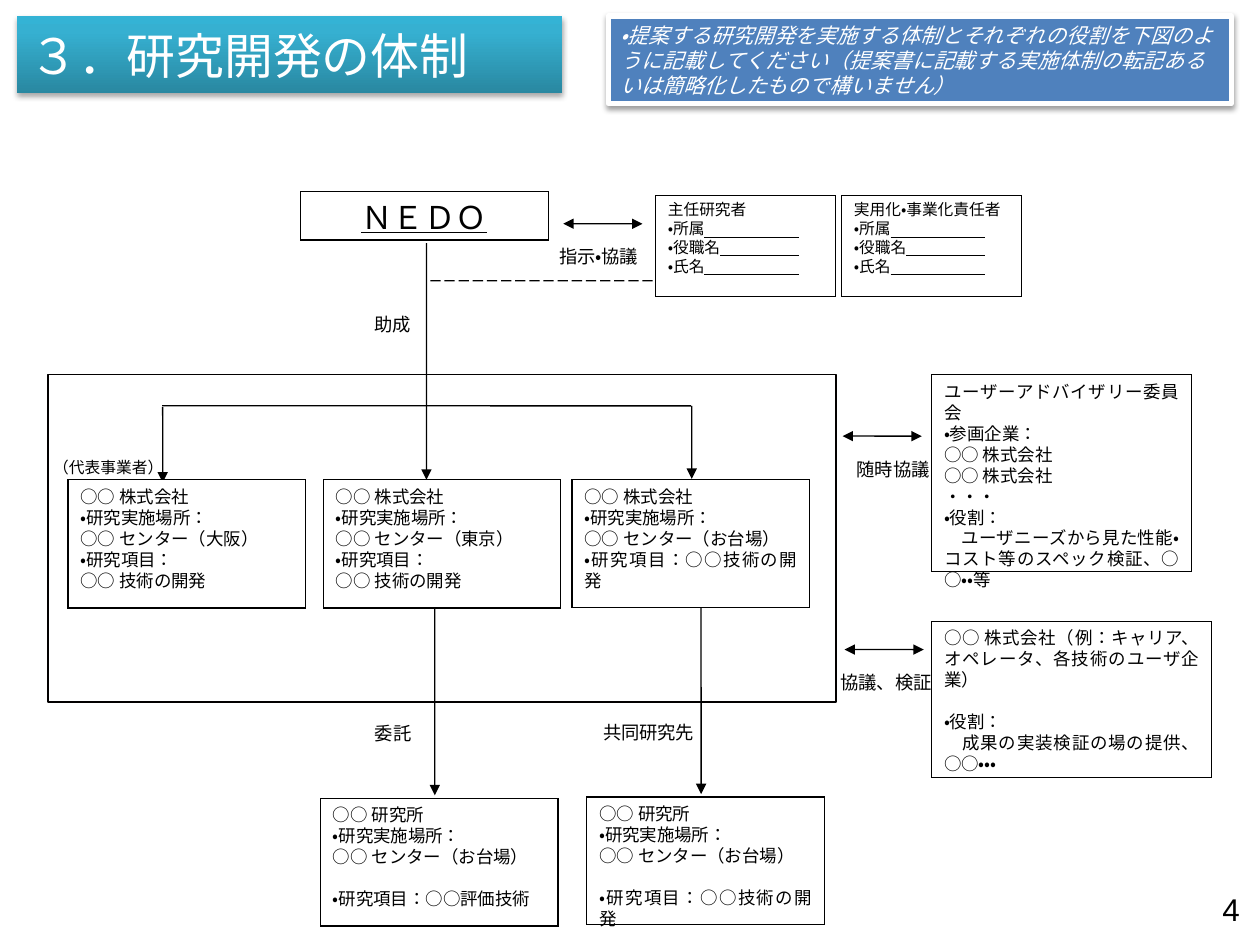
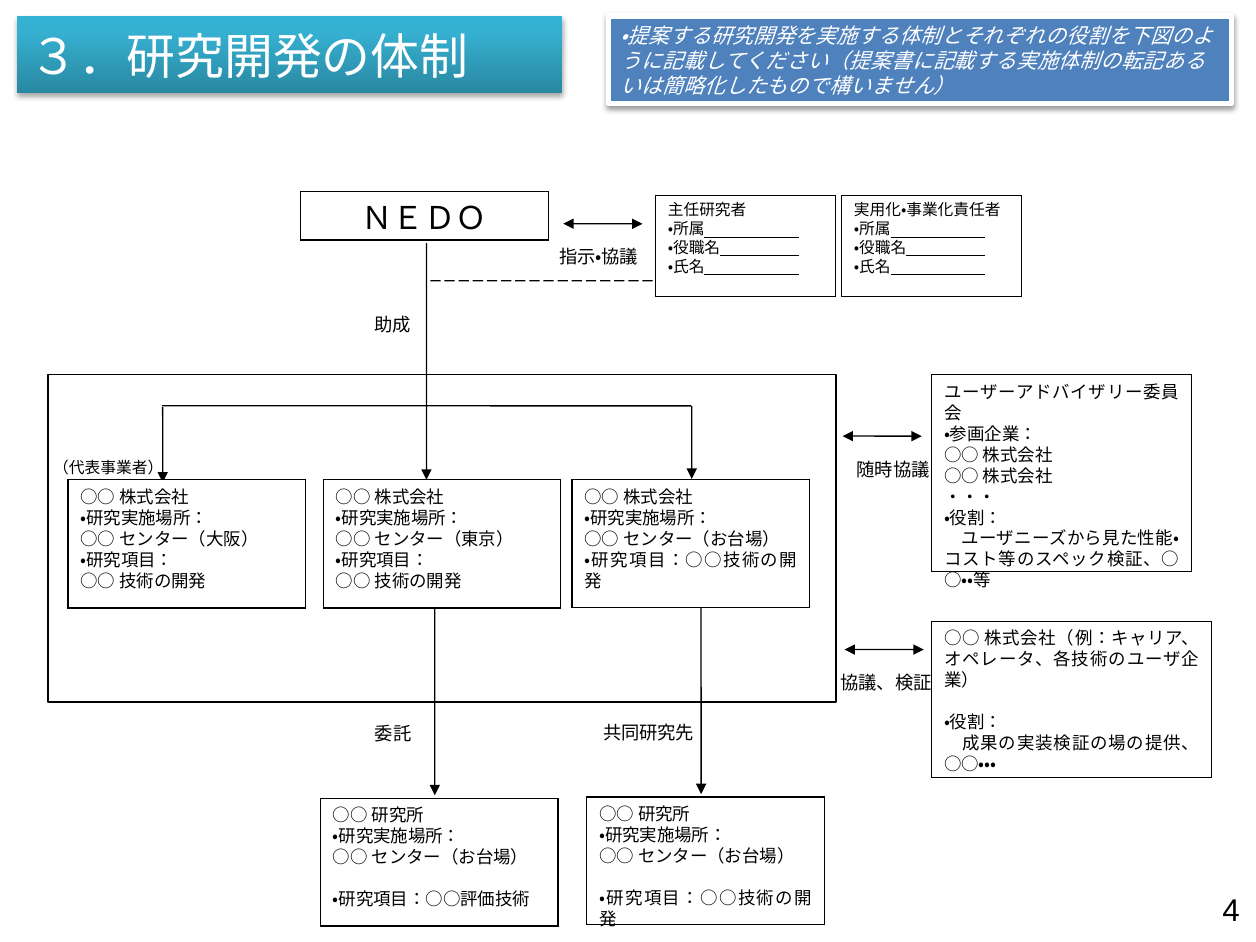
ＮＥＤＯ underline: present -> none
